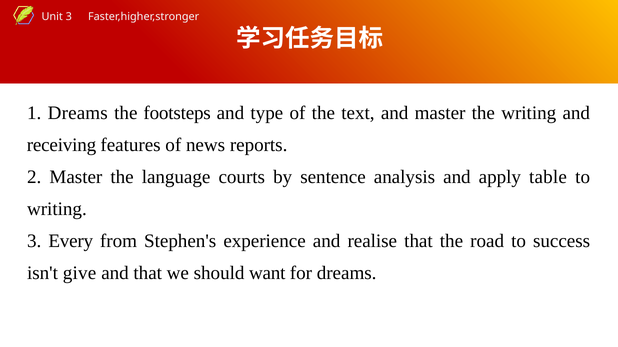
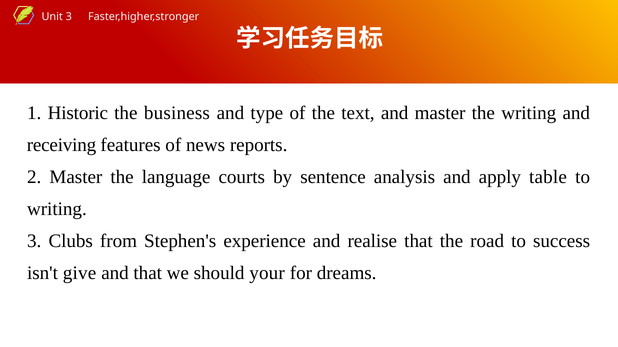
1 Dreams: Dreams -> Historic
footsteps: footsteps -> business
Every: Every -> Clubs
want: want -> your
